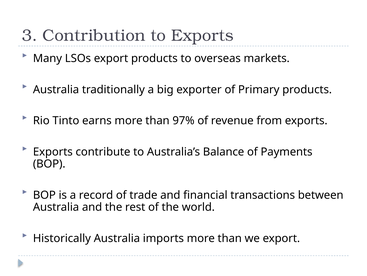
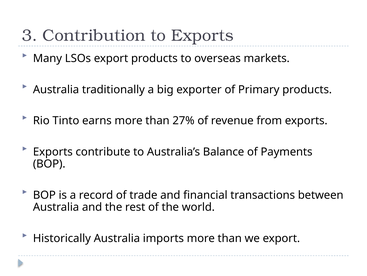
97%: 97% -> 27%
